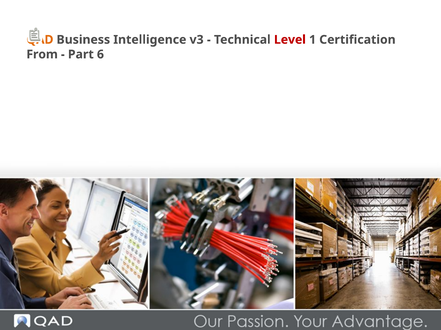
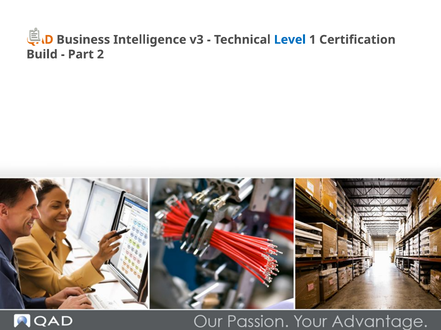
Level colour: red -> blue
From: From -> Build
6: 6 -> 2
